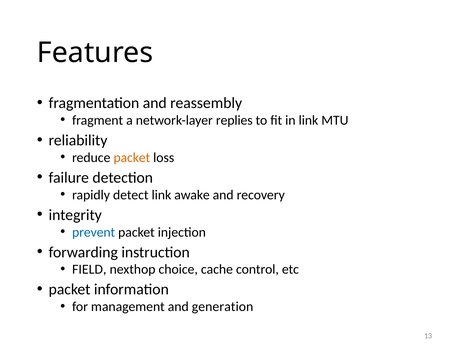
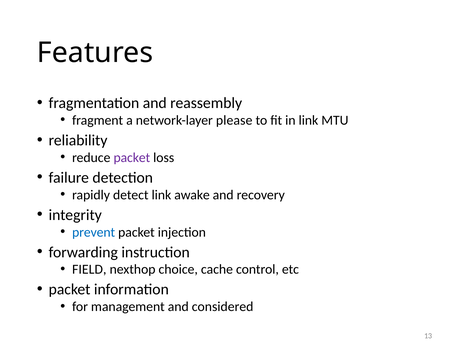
replies: replies -> please
packet at (132, 157) colour: orange -> purple
generation: generation -> considered
